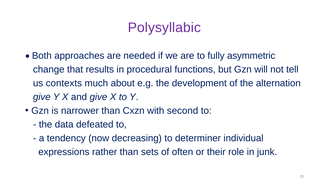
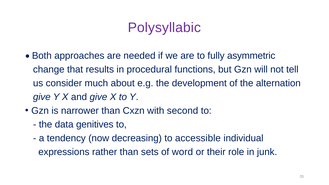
contexts: contexts -> consider
defeated: defeated -> genitives
determiner: determiner -> accessible
often: often -> word
